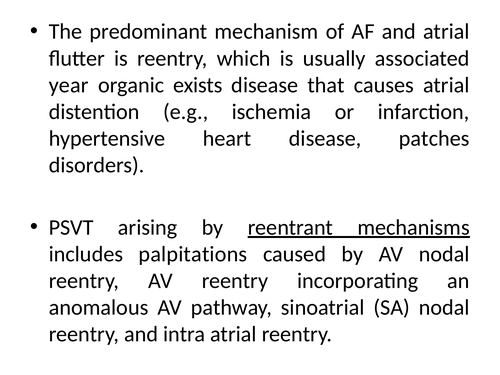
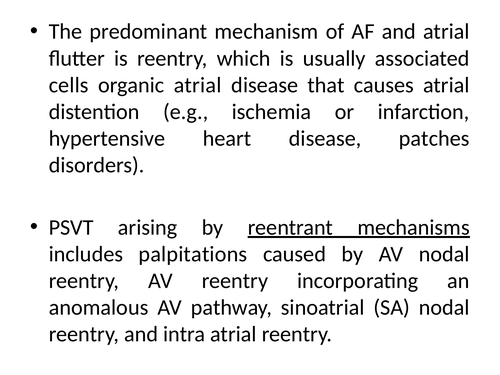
year: year -> cells
organic exists: exists -> atrial
